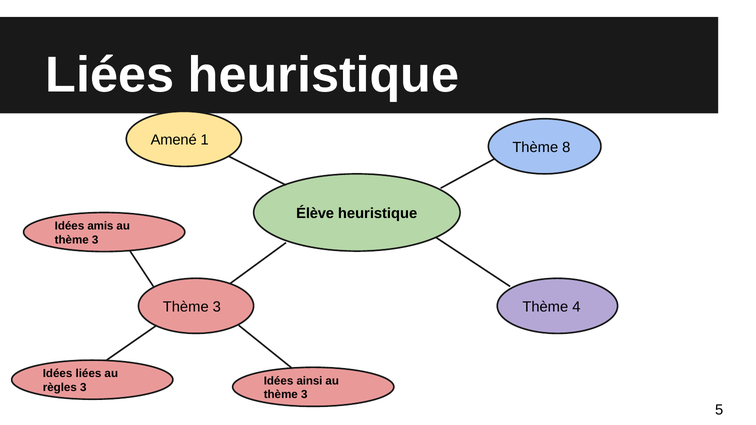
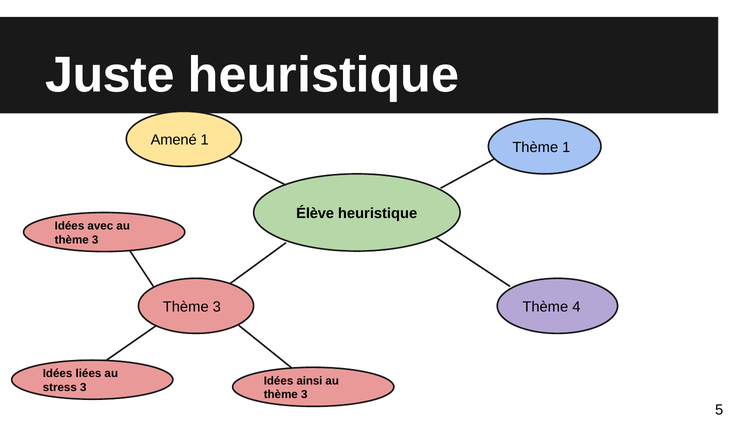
Liées at (110, 75): Liées -> Juste
Thème 8: 8 -> 1
amis: amis -> avec
règles: règles -> stress
